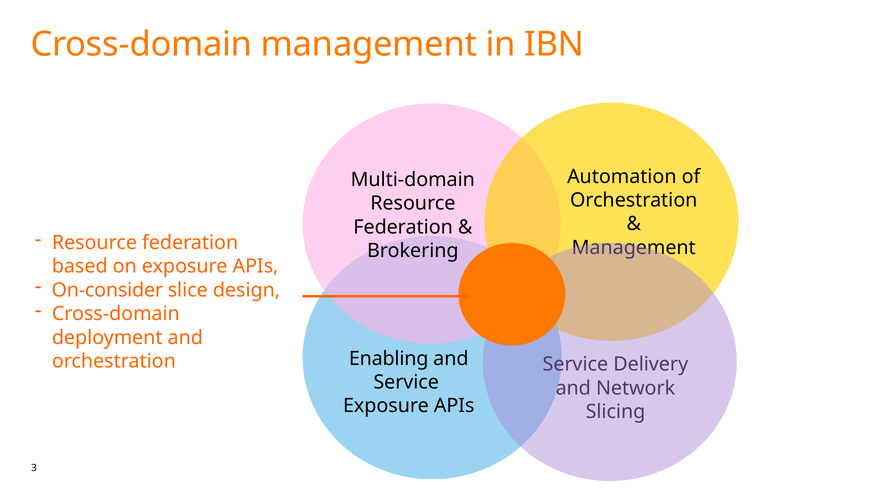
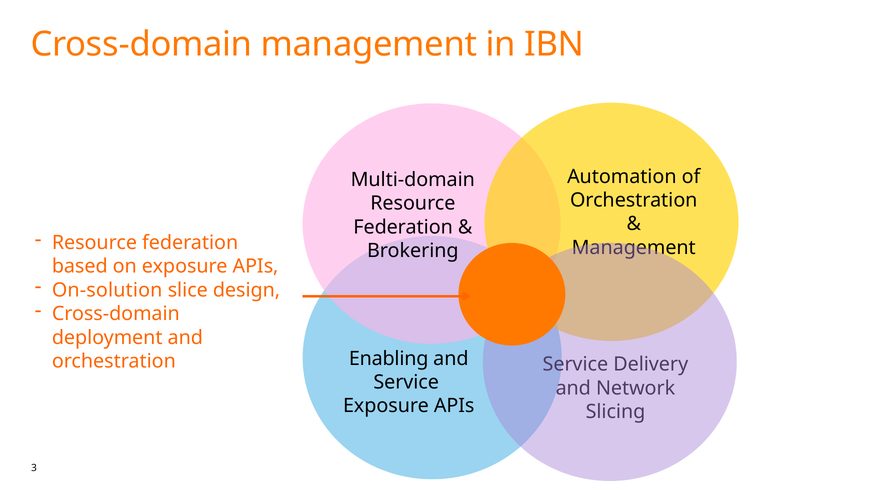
On-consider: On-consider -> On-solution
